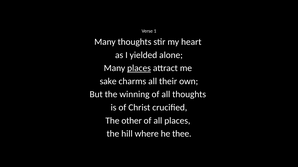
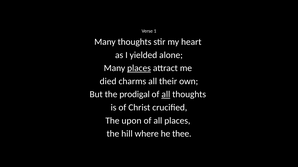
sake: sake -> died
winning: winning -> prodigal
all at (166, 95) underline: none -> present
other: other -> upon
